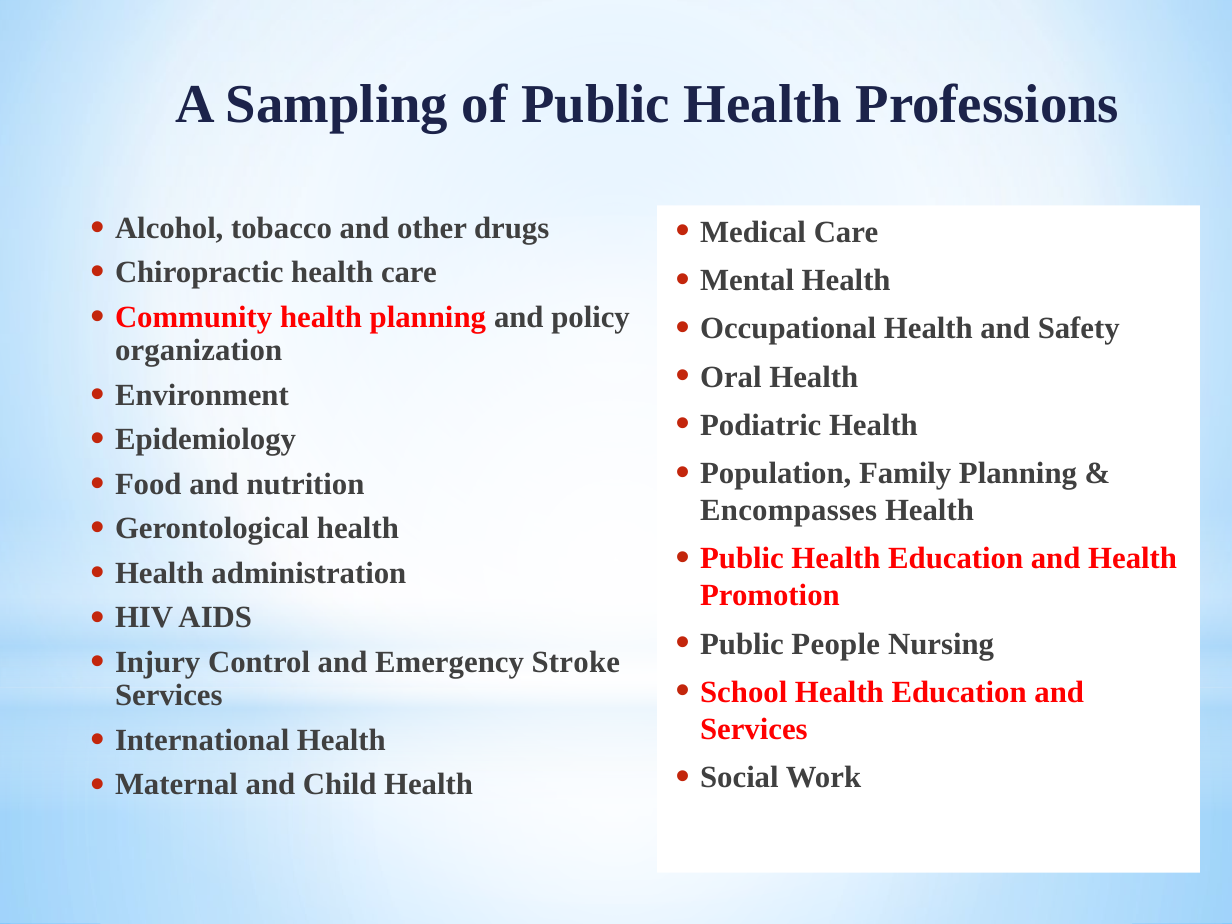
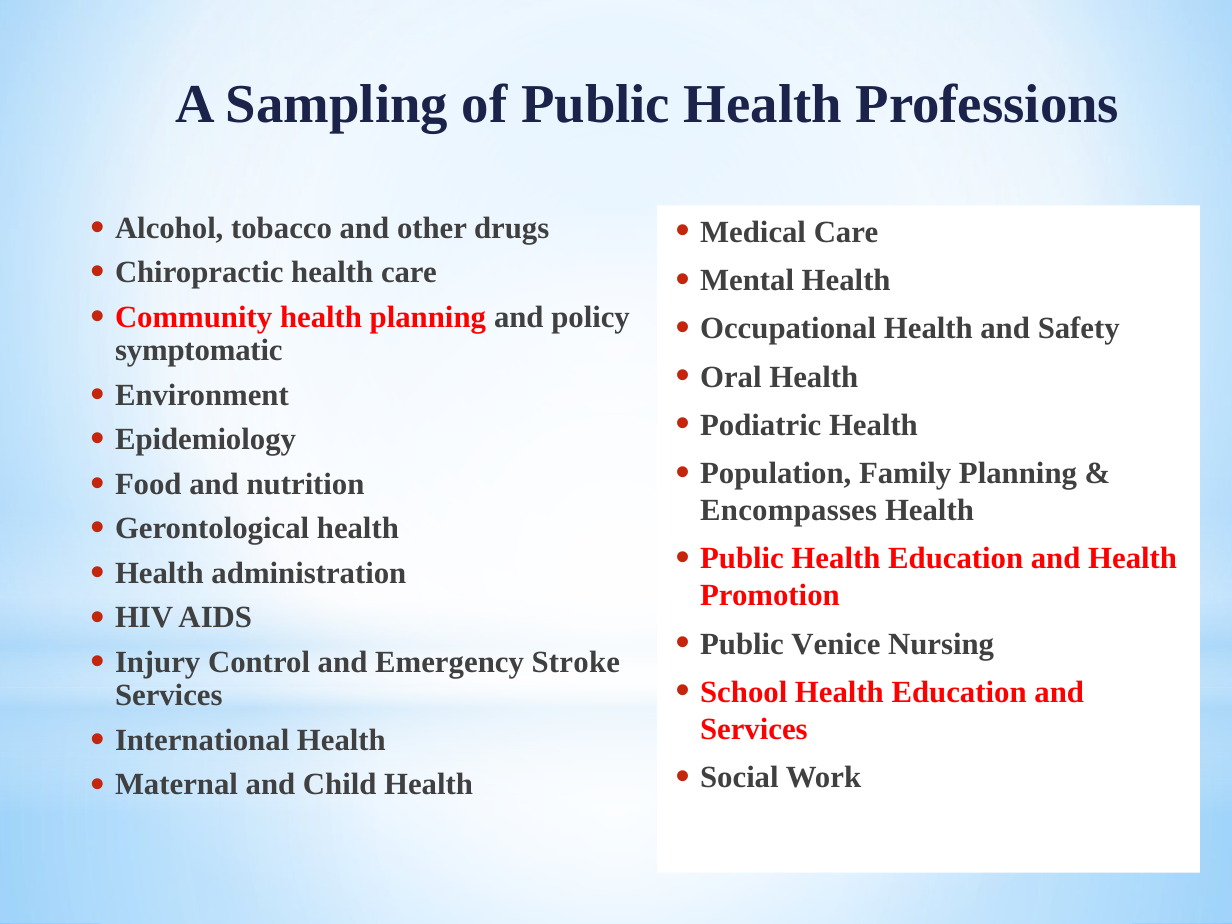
organization: organization -> symptomatic
People: People -> Venice
